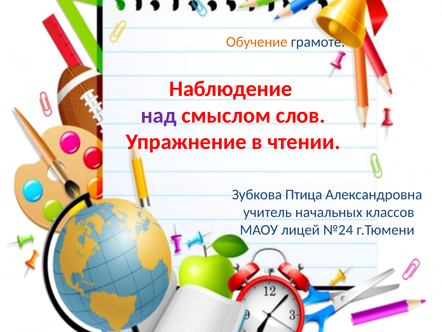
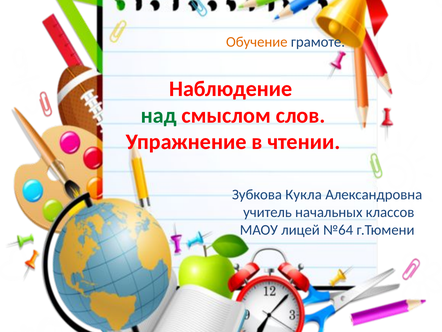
над colour: purple -> green
Птица: Птица -> Кукла
№24: №24 -> №64
